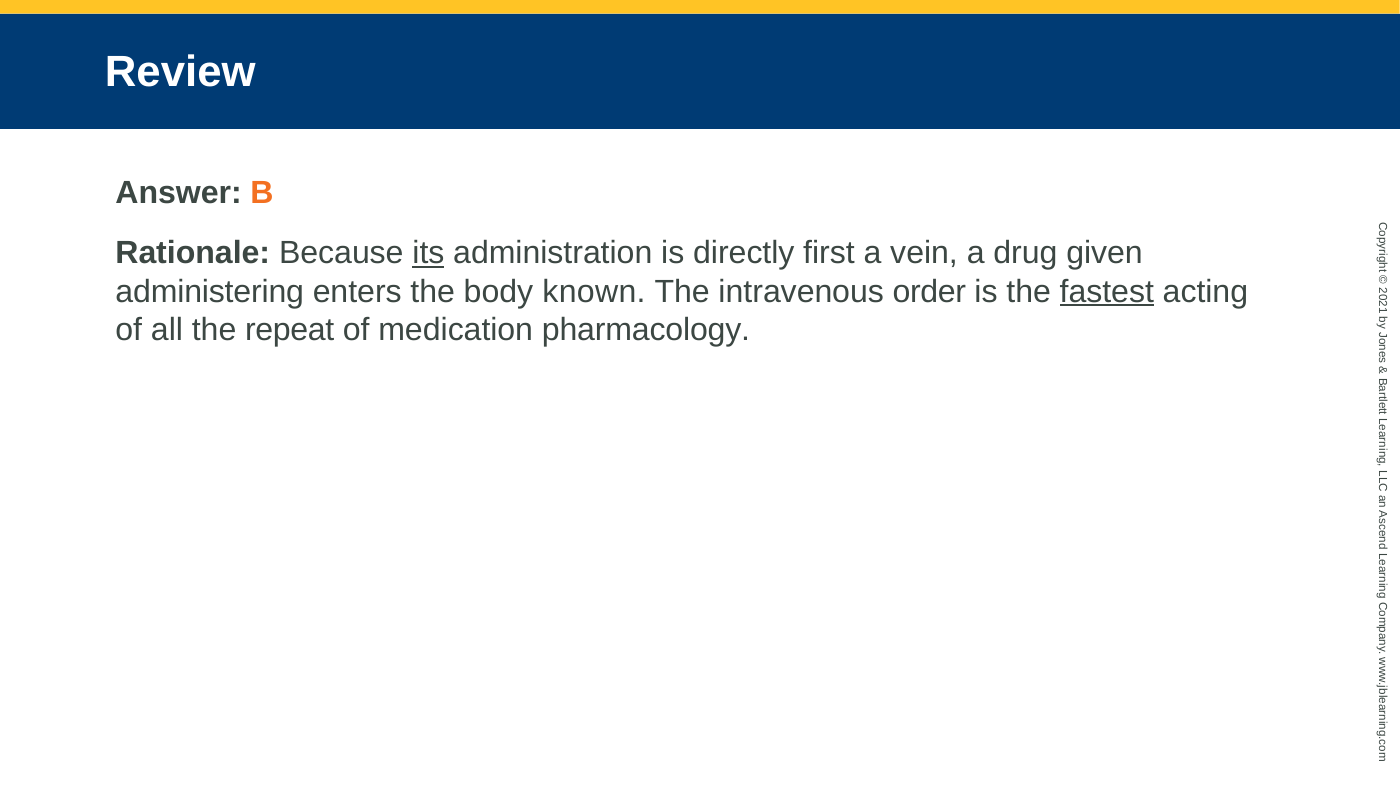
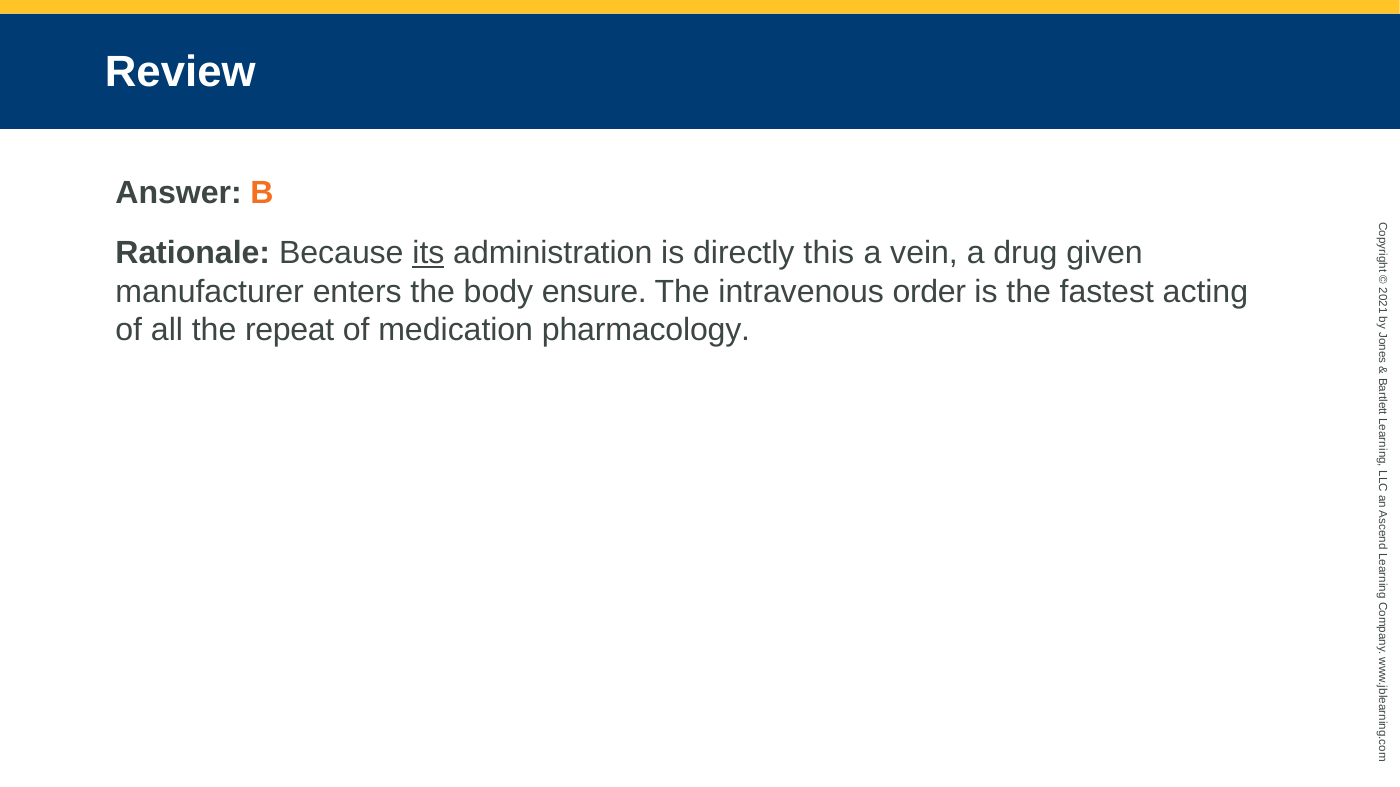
first: first -> this
administering: administering -> manufacturer
known: known -> ensure
fastest underline: present -> none
